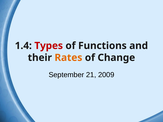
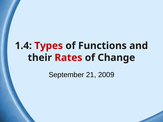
Rates colour: orange -> red
